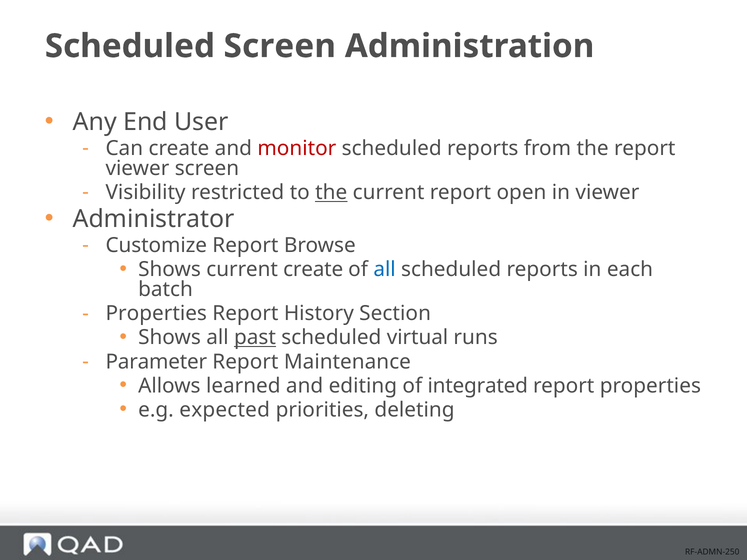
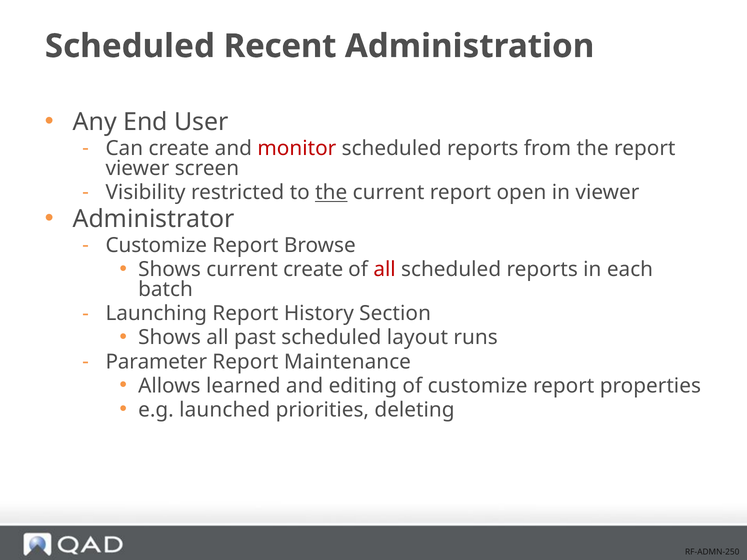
Scheduled Screen: Screen -> Recent
all at (385, 270) colour: blue -> red
Properties at (156, 314): Properties -> Launching
past underline: present -> none
virtual: virtual -> layout
of integrated: integrated -> customize
expected: expected -> launched
